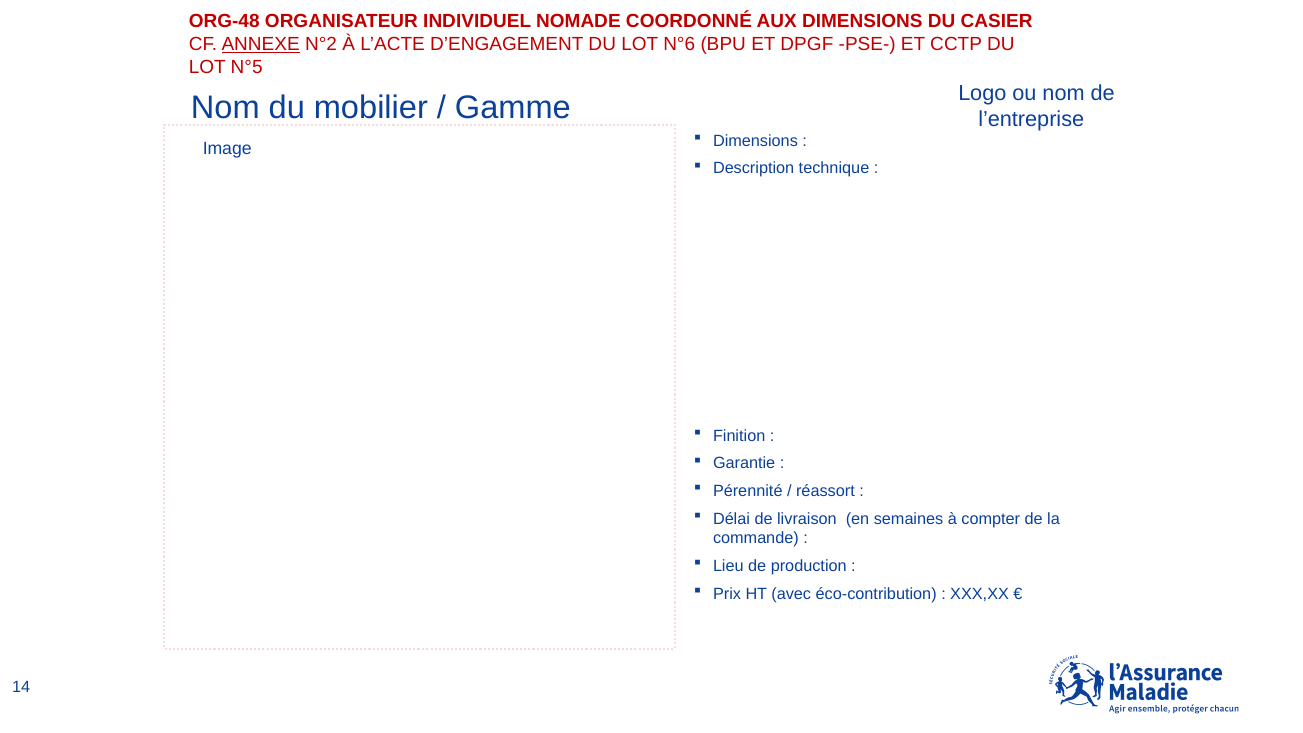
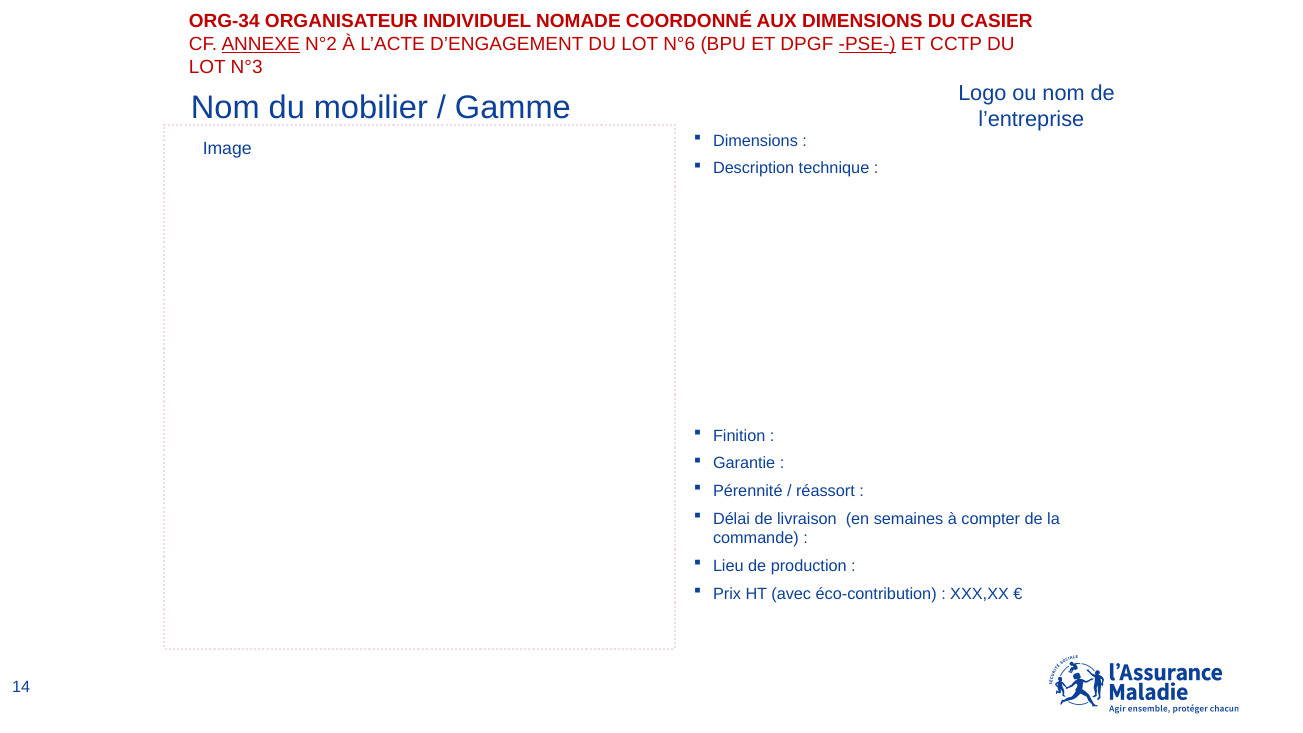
ORG-48: ORG-48 -> ORG-34
PSE- underline: none -> present
N°5: N°5 -> N°3
